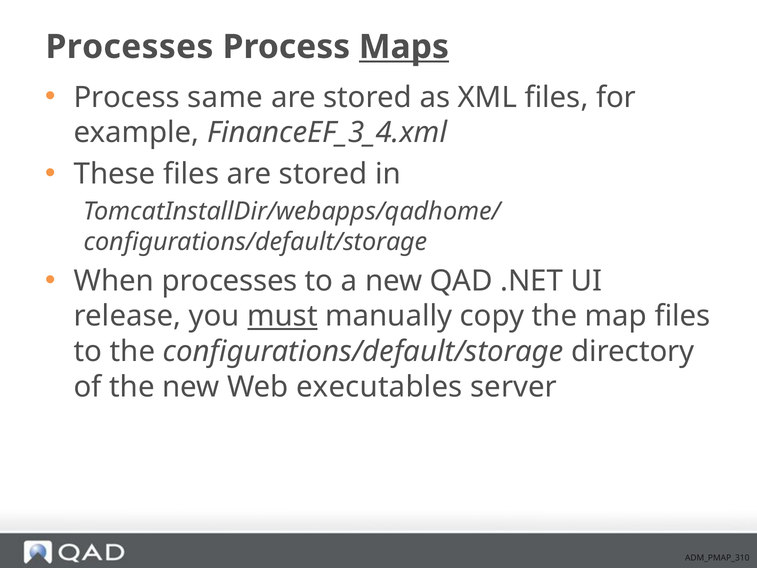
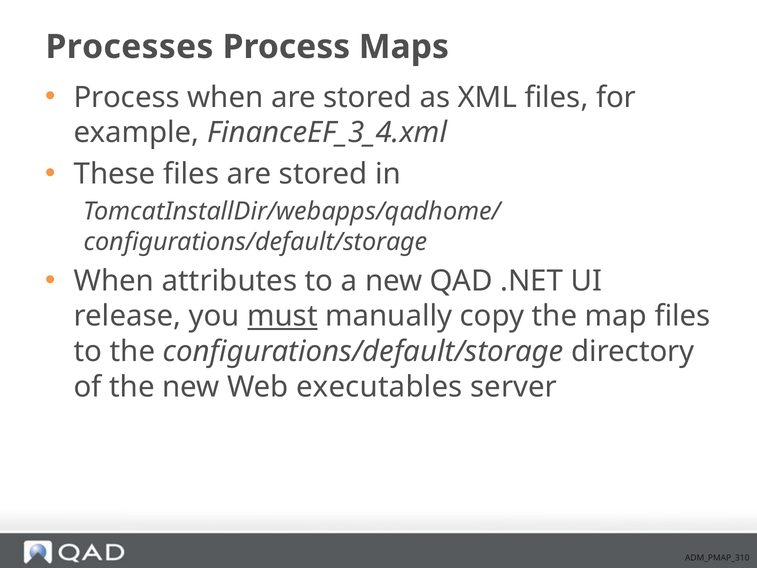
Maps underline: present -> none
Process same: same -> when
When processes: processes -> attributes
